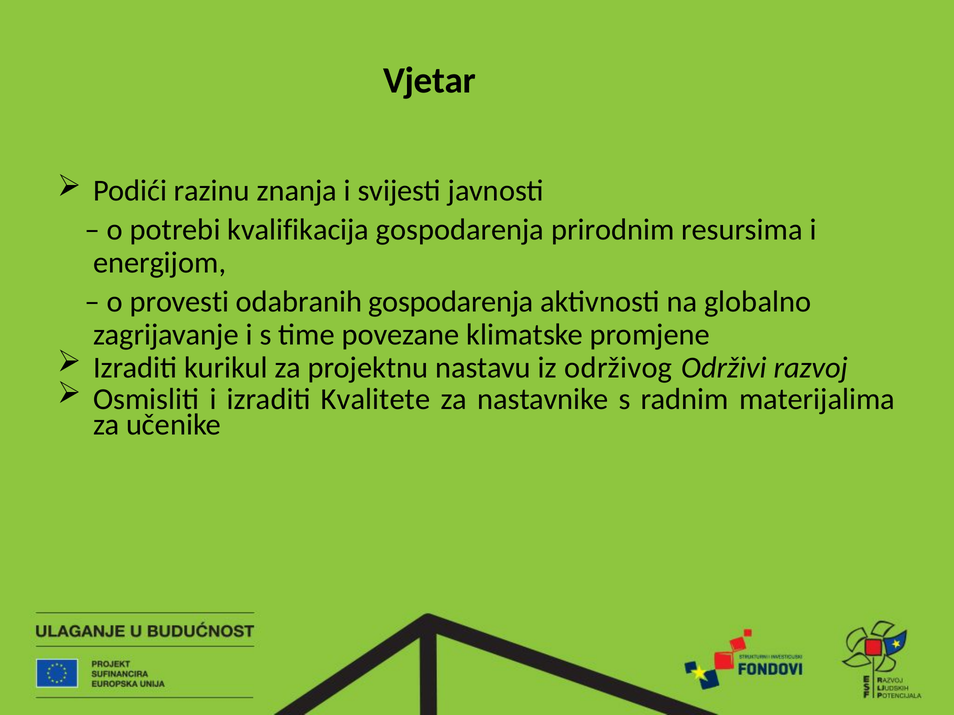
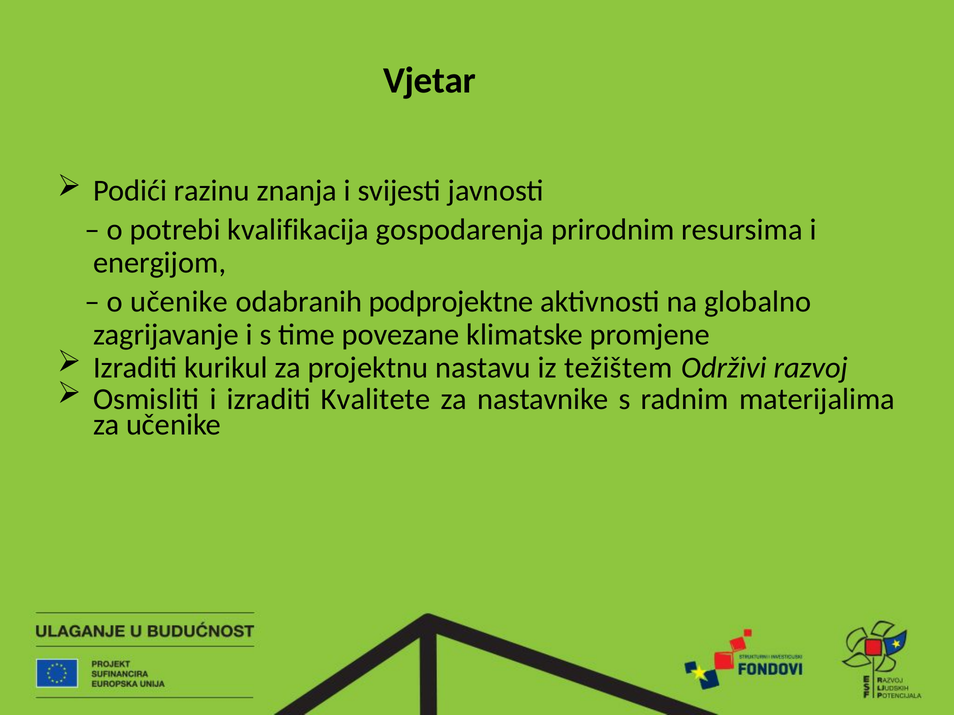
o provesti: provesti -> učenike
odabranih gospodarenja: gospodarenja -> podprojektne
održivog: održivog -> težištem
